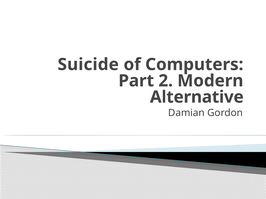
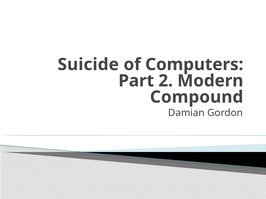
Alternative: Alternative -> Compound
